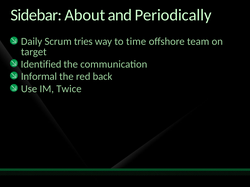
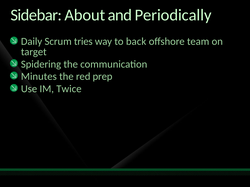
time: time -> back
Identified: Identified -> Spidering
Informal: Informal -> Minutes
back: back -> prep
